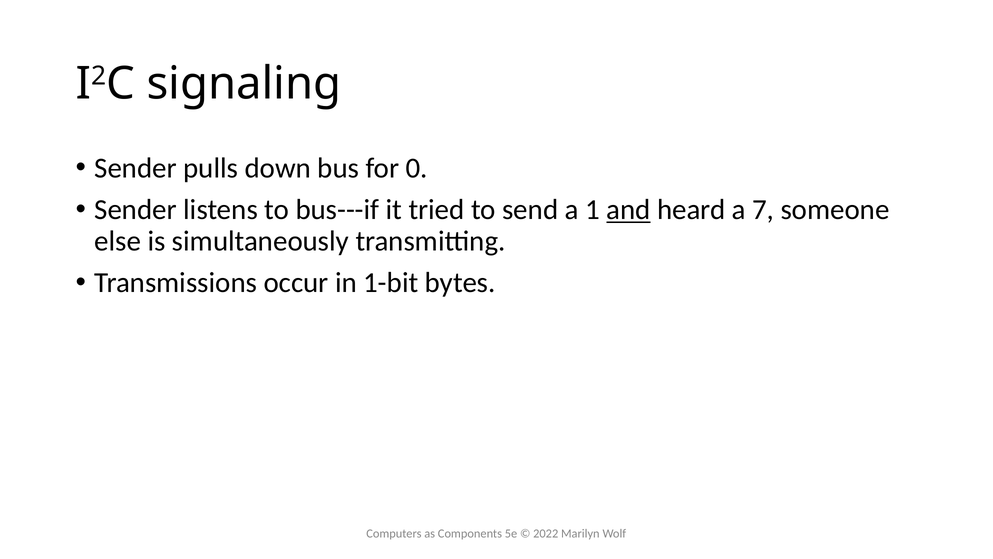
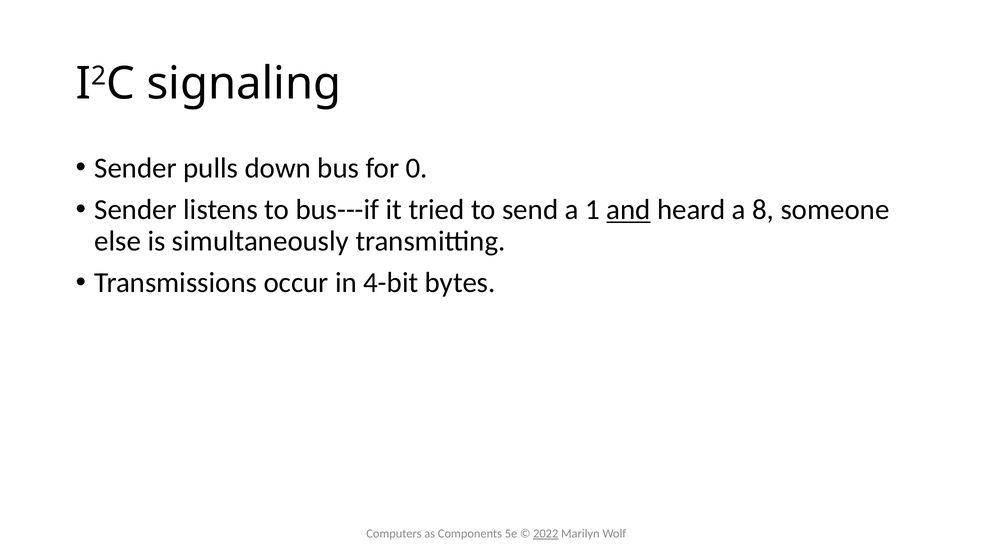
7: 7 -> 8
1-bit: 1-bit -> 4-bit
2022 underline: none -> present
